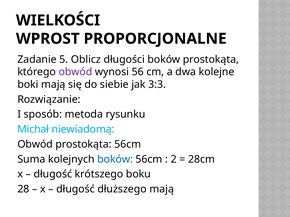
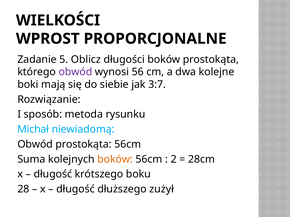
3:3: 3:3 -> 3:7
boków at (115, 160) colour: blue -> orange
dłuższego mają: mają -> zużył
